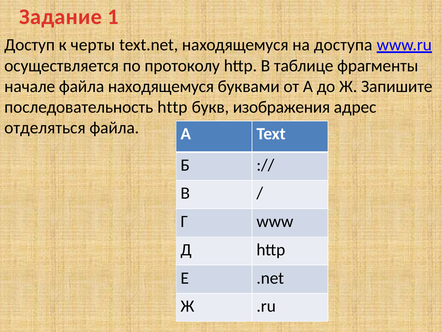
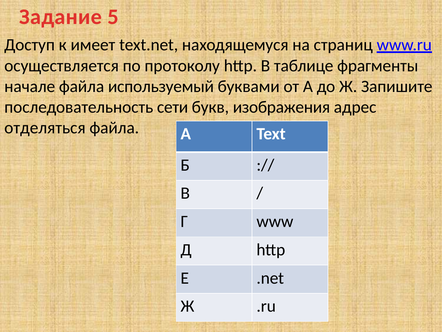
1: 1 -> 5
черты: черты -> имеет
доступа: доступа -> страниц
файла находящемуся: находящемуся -> используемый
последовательность http: http -> сети
